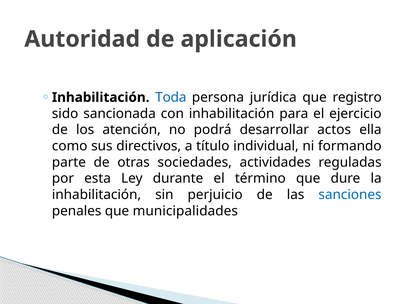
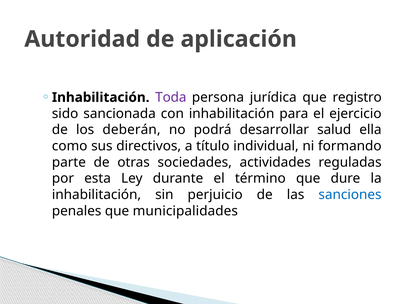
Toda colour: blue -> purple
atención: atención -> deberán
actos: actos -> salud
